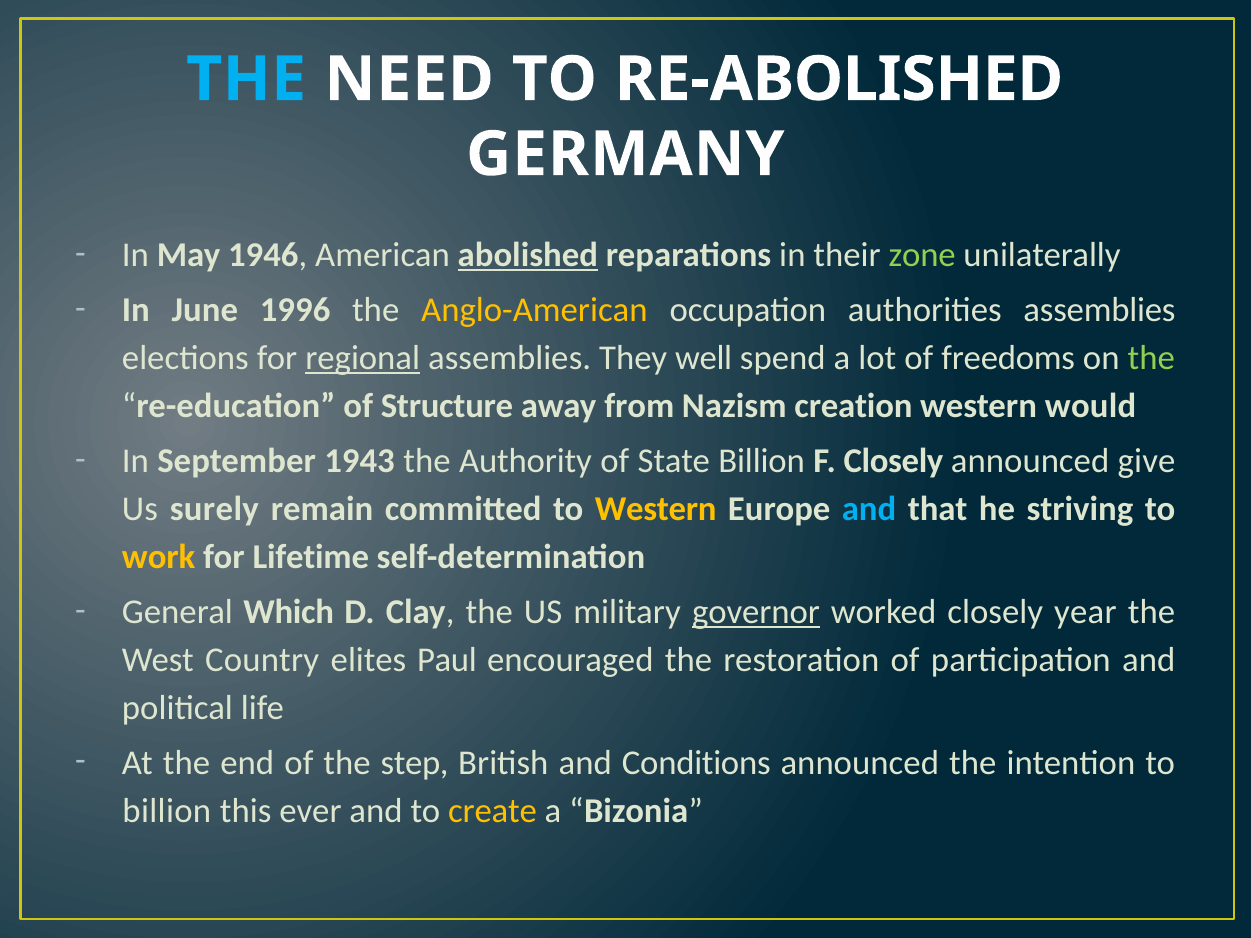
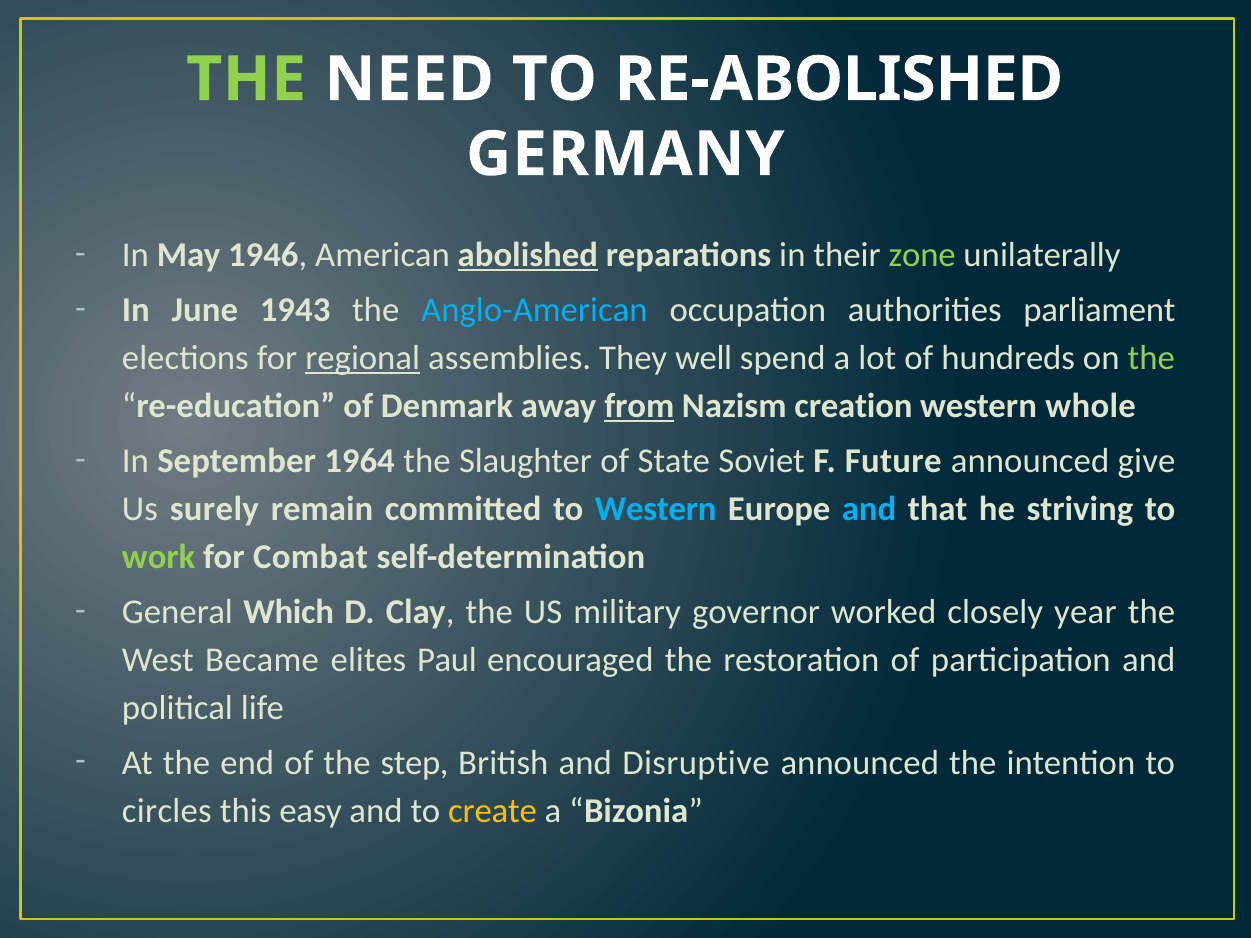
THE at (246, 79) colour: light blue -> light green
1996: 1996 -> 1943
Anglo-American colour: yellow -> light blue
authorities assemblies: assemblies -> parliament
freedoms: freedoms -> hundreds
Structure: Structure -> Denmark
from underline: none -> present
would: would -> whole
1943: 1943 -> 1964
Authority: Authority -> Slaughter
State Billion: Billion -> Soviet
F Closely: Closely -> Future
Western at (656, 509) colour: yellow -> light blue
work colour: yellow -> light green
Lifetime: Lifetime -> Combat
governor underline: present -> none
Country: Country -> Became
Conditions: Conditions -> Disruptive
billion at (167, 811): billion -> circles
ever: ever -> easy
